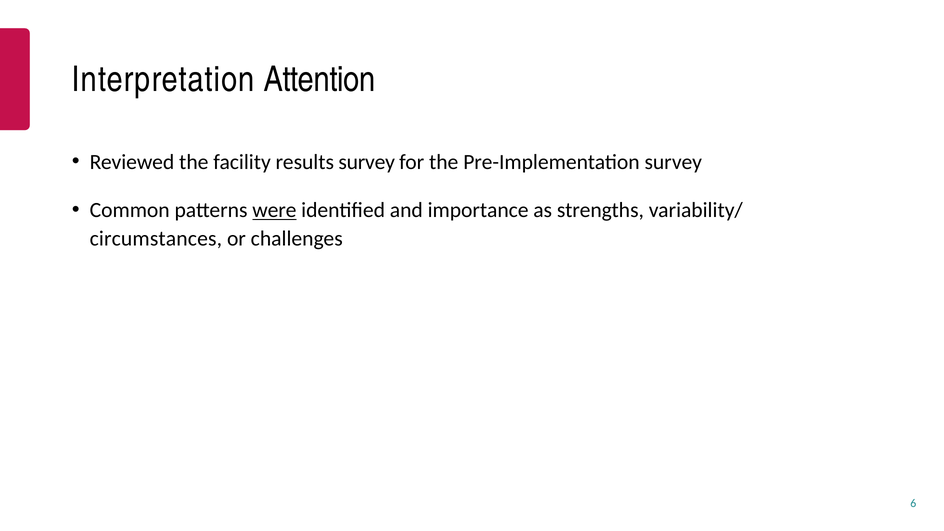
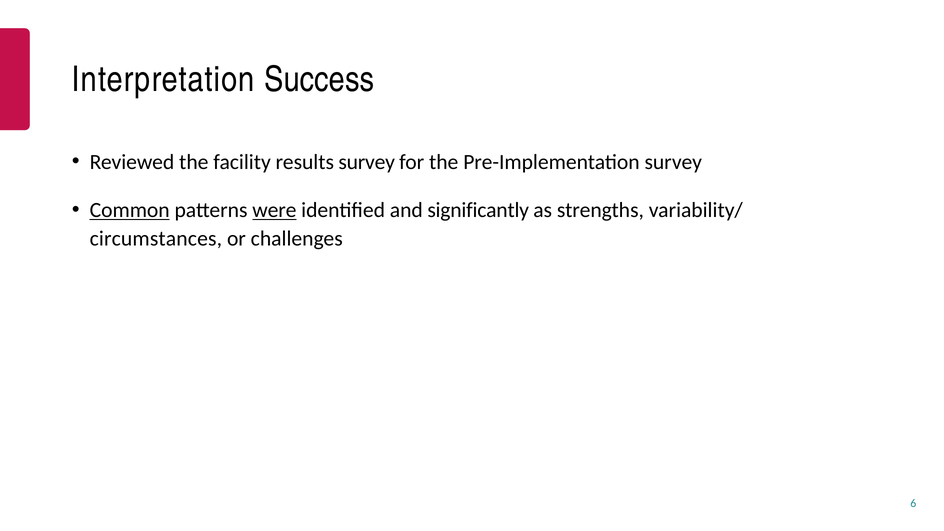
Attention: Attention -> Success
Common underline: none -> present
importance: importance -> significantly
